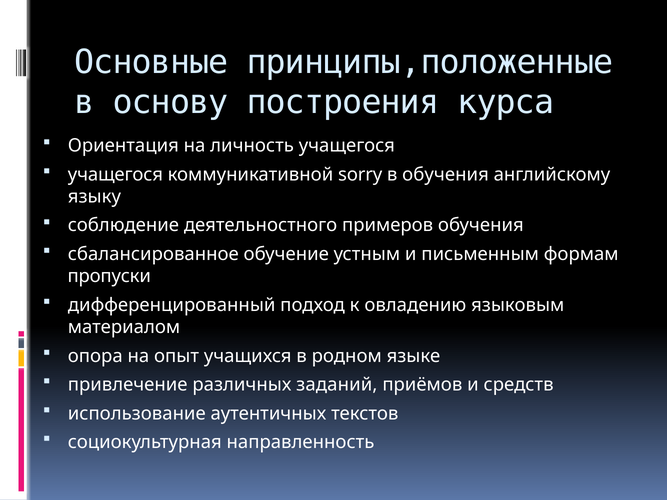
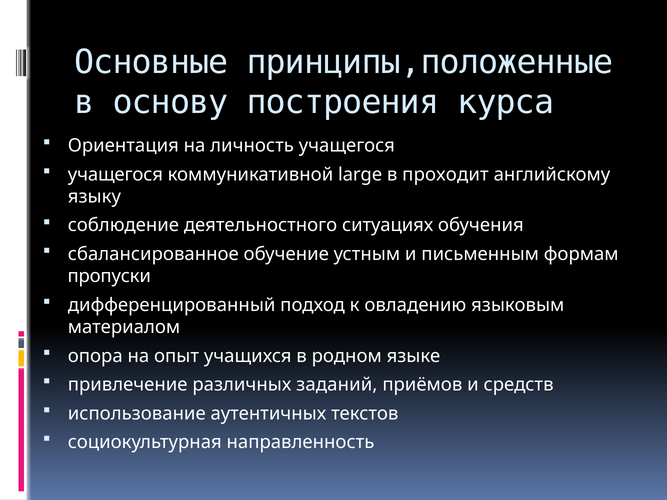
sorry: sorry -> large
в обучения: обучения -> проходит
примеров: примеров -> ситуациях
